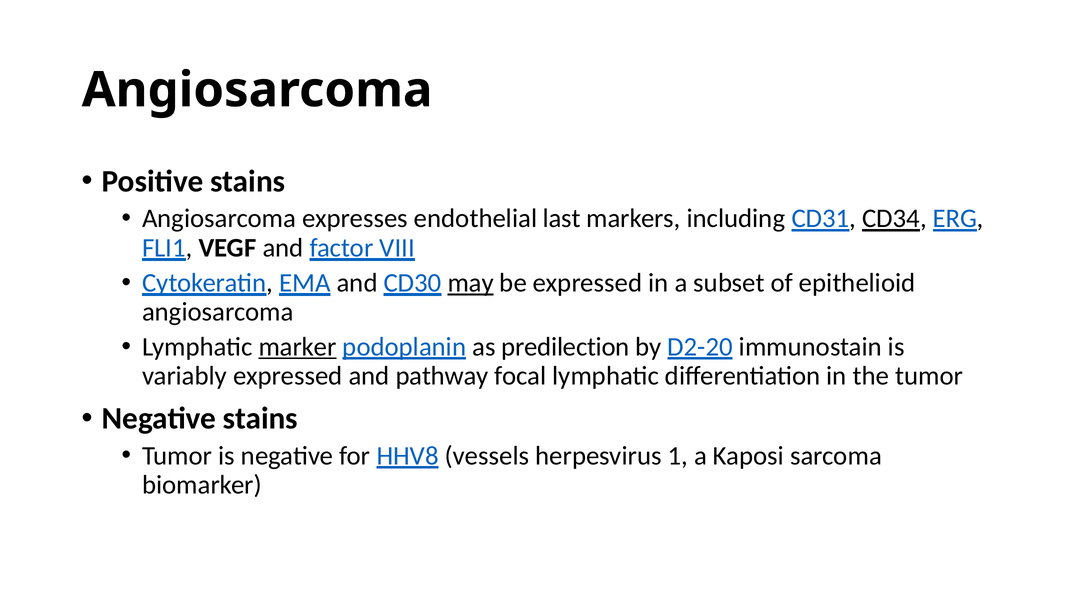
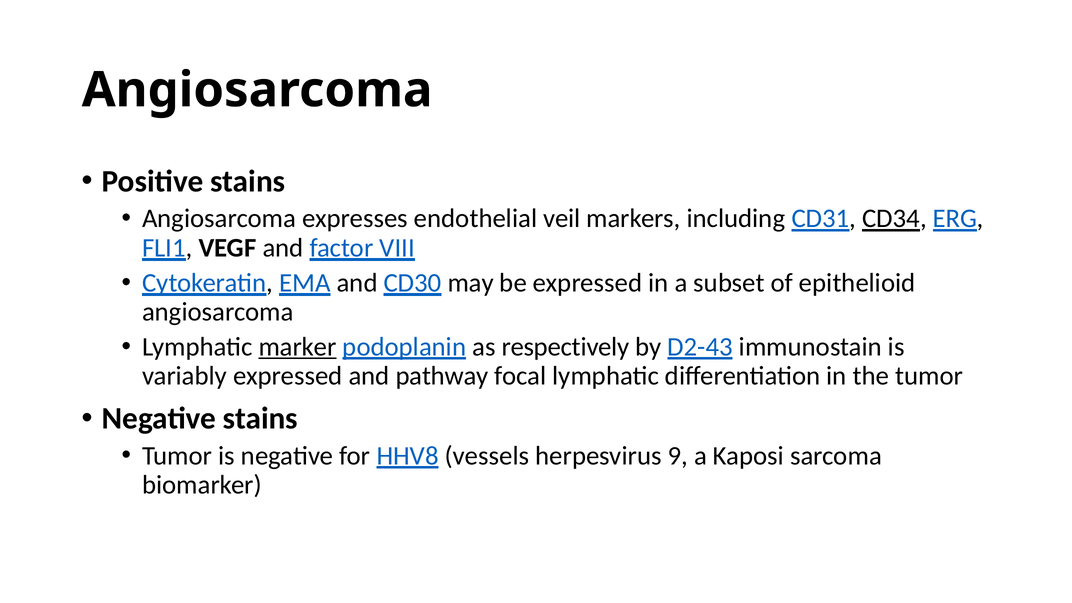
last: last -> veil
may underline: present -> none
predilection: predilection -> respectively
D2-20: D2-20 -> D2-43
1: 1 -> 9
